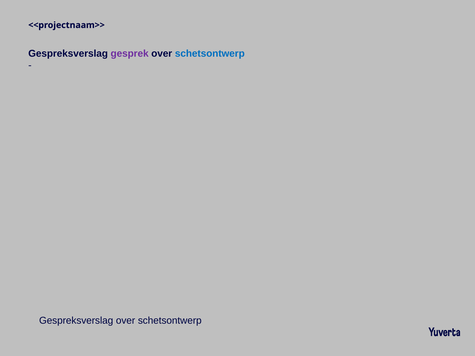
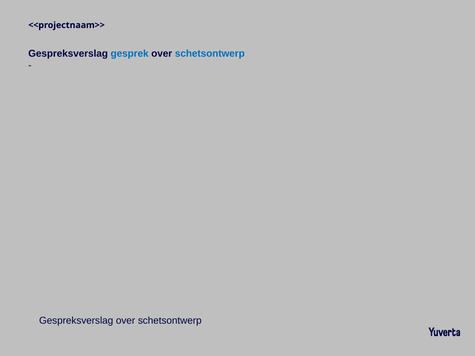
gesprek colour: purple -> blue
